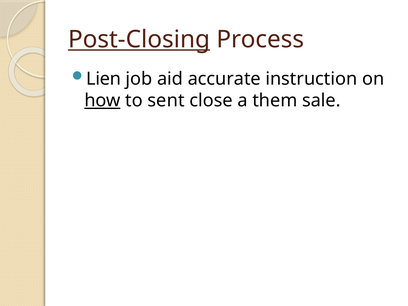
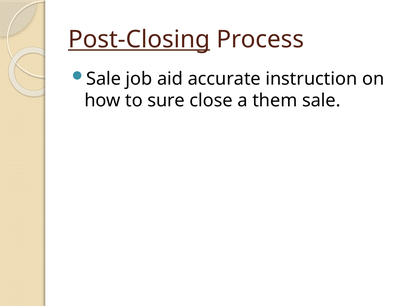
Lien at (104, 79): Lien -> Sale
how underline: present -> none
sent: sent -> sure
